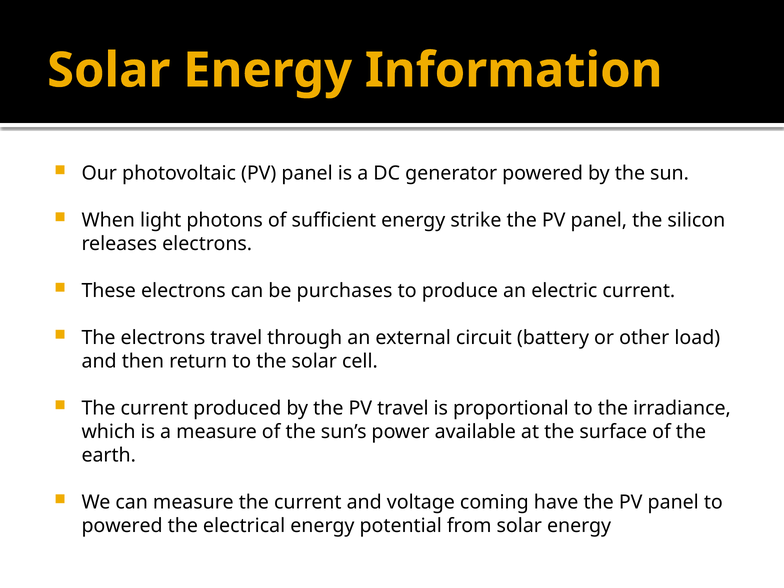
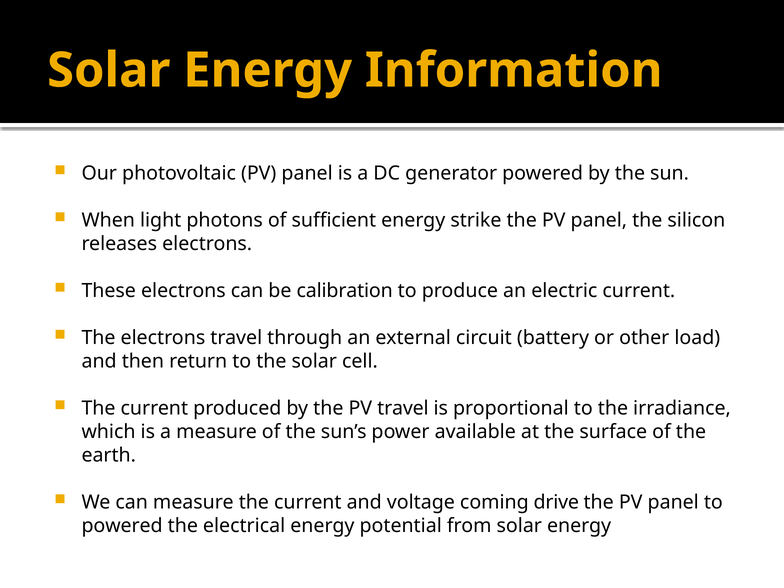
purchases: purchases -> calibration
have: have -> drive
